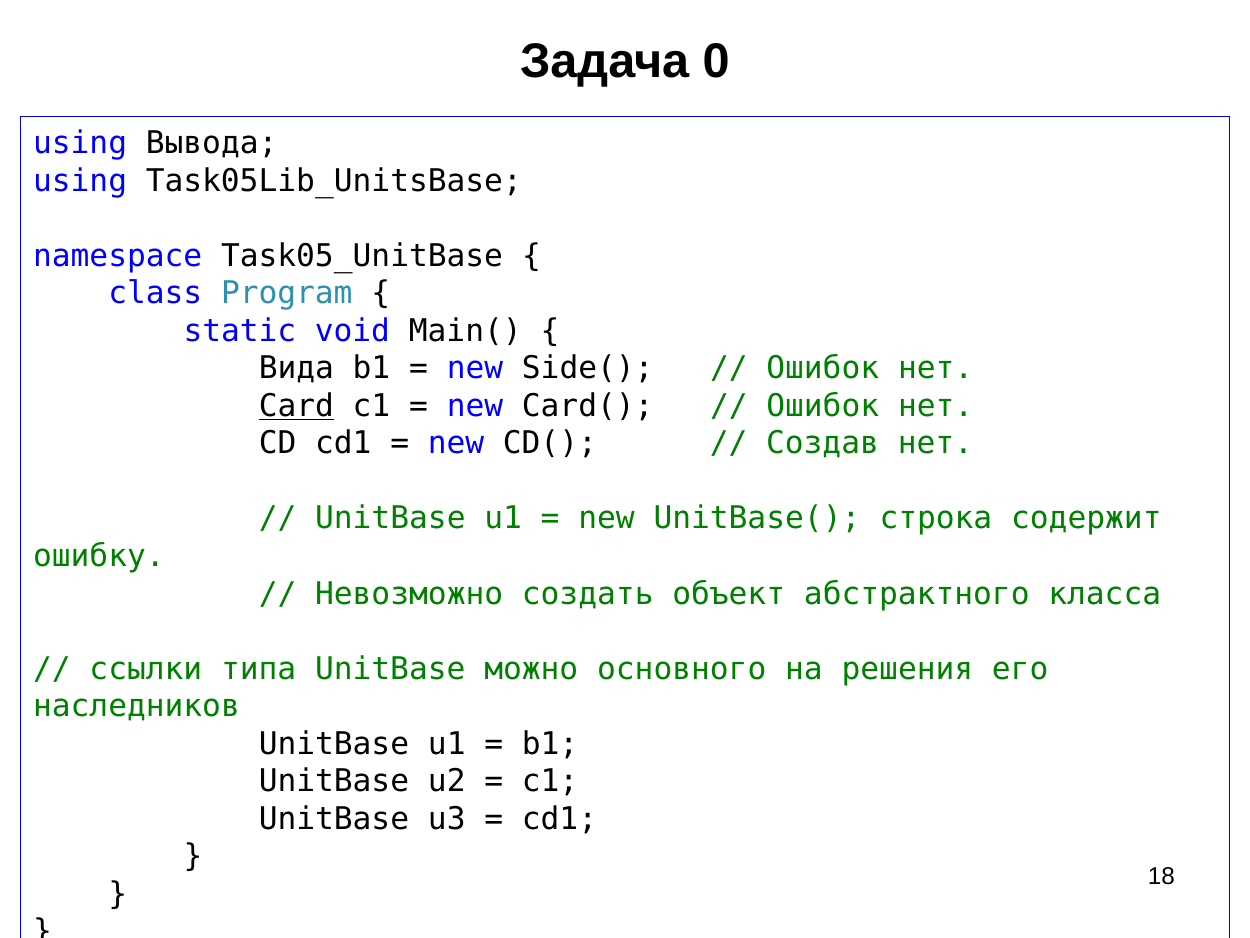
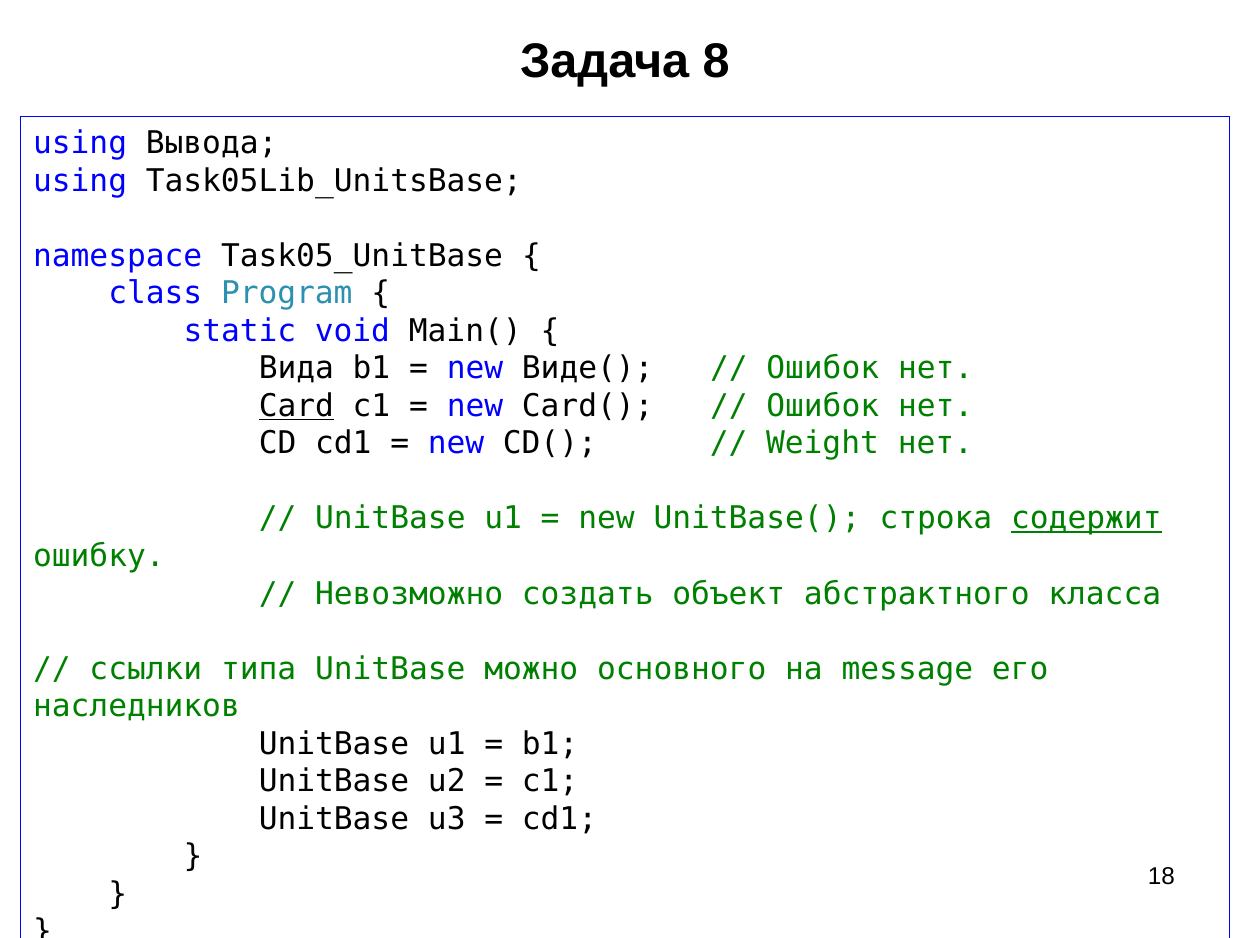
0: 0 -> 8
Side(: Side( -> Виде(
Создав: Создав -> Weight
содержит underline: none -> present
решения: решения -> message
